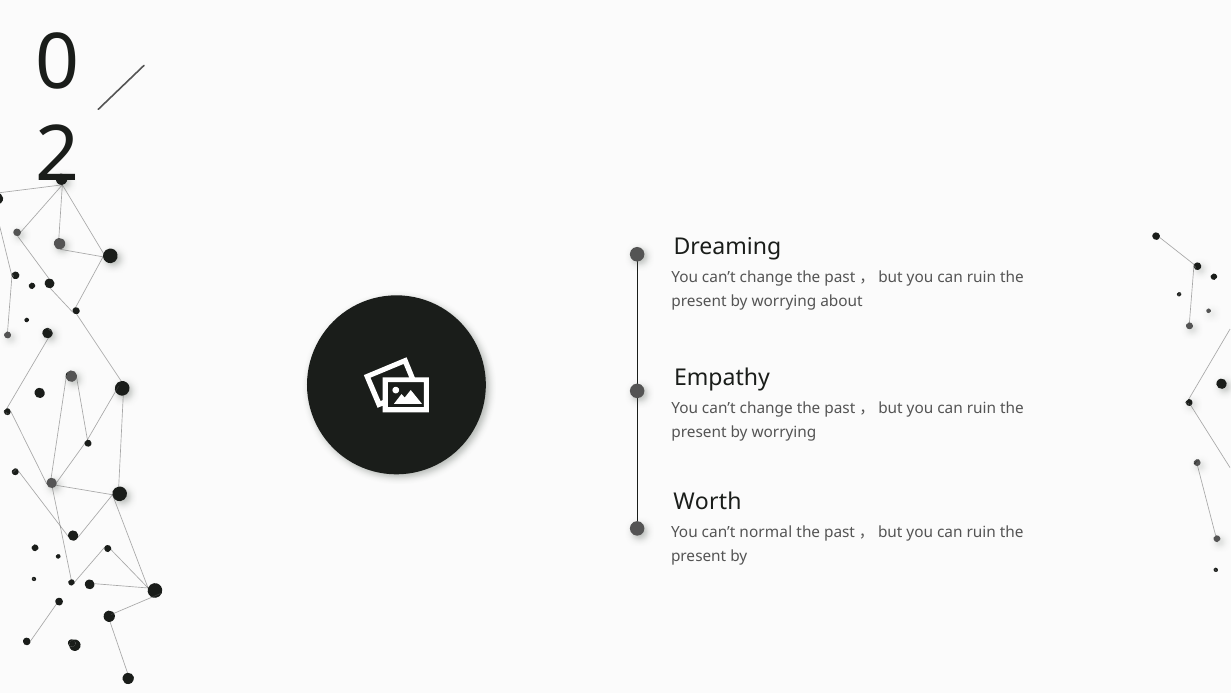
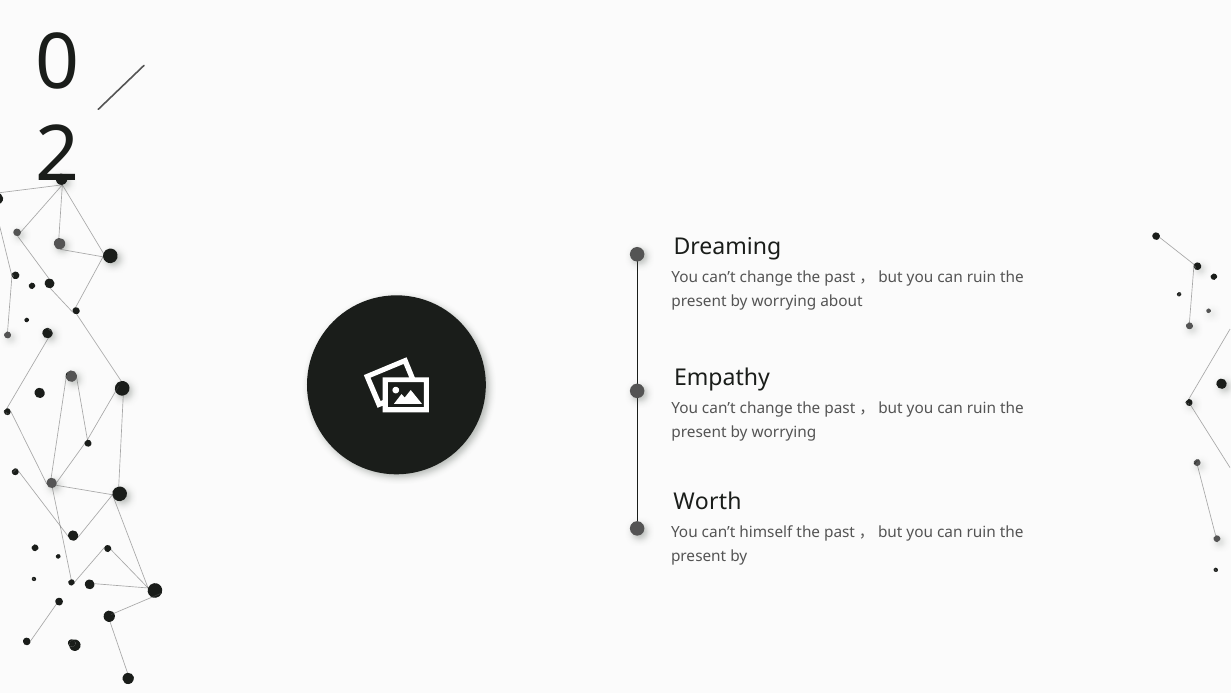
normal: normal -> himself
